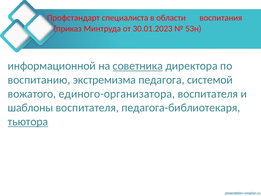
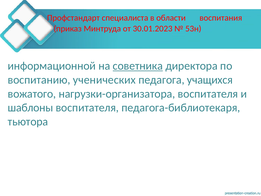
экстремизма: экстремизма -> ученических
системой: системой -> учащихся
единого-организатора: единого-организатора -> нагрузки-организатора
тьютора underline: present -> none
